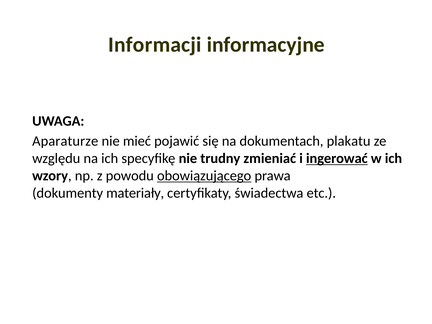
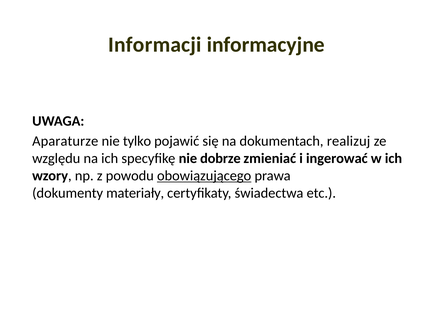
mieć: mieć -> tylko
plakatu: plakatu -> realizuj
trudny: trudny -> dobrze
ingerować underline: present -> none
